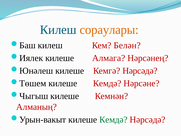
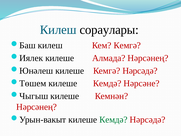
сораулары colour: orange -> black
Кем Белән: Белән -> Кемгә
Алмага: Алмага -> Алмада
Алманың at (37, 107): Алманың -> Нәрсәнең
